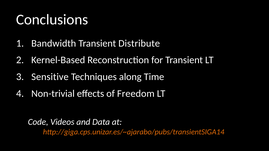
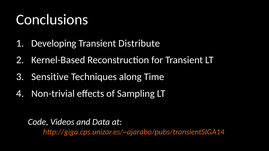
Bandwidth: Bandwidth -> Developing
Freedom: Freedom -> Sampling
